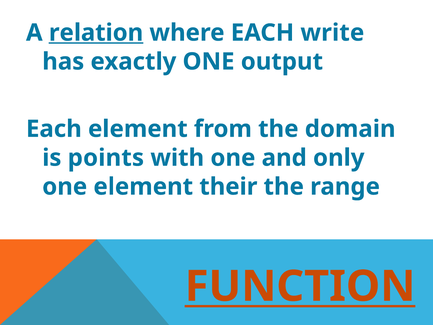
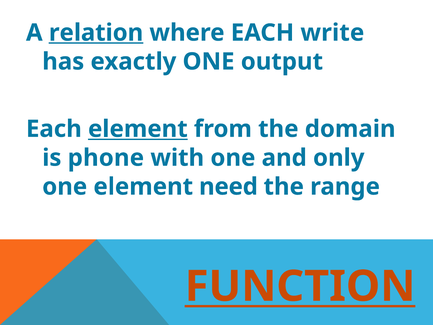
element at (138, 129) underline: none -> present
points: points -> phone
their: their -> need
